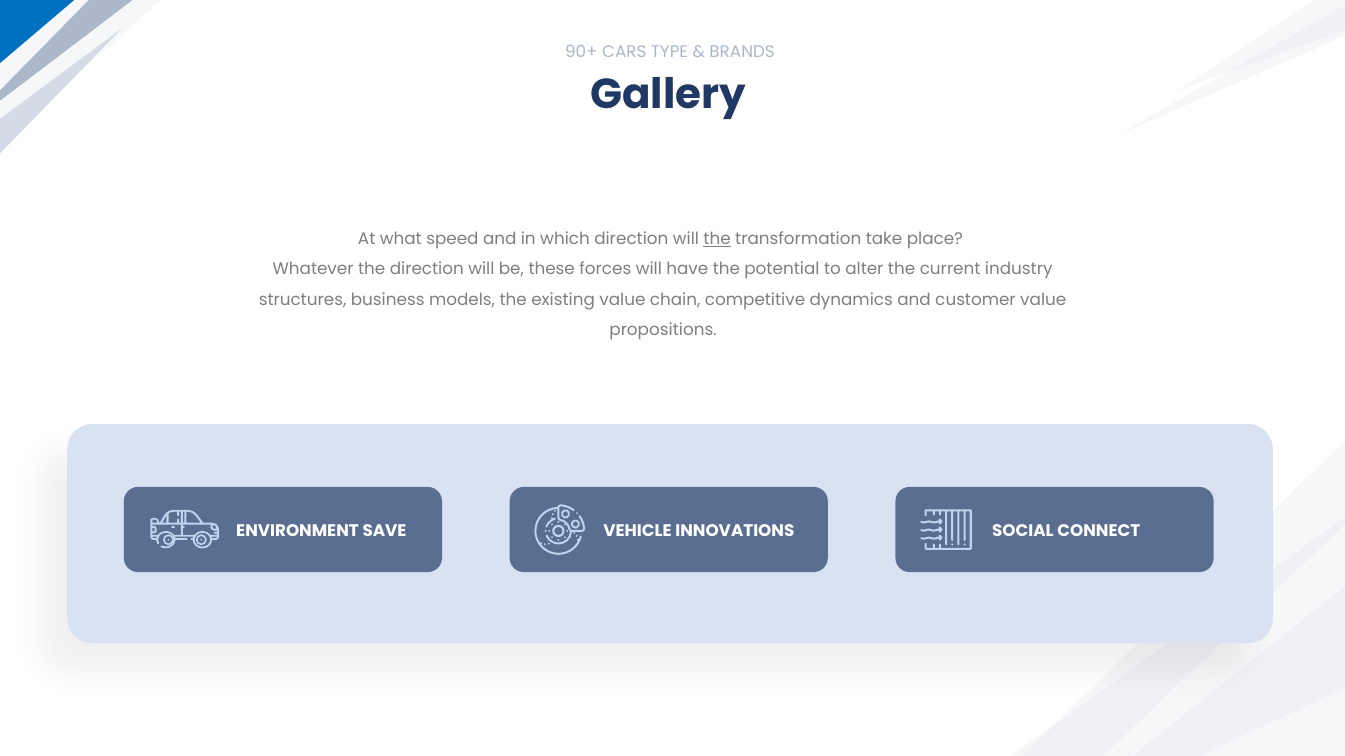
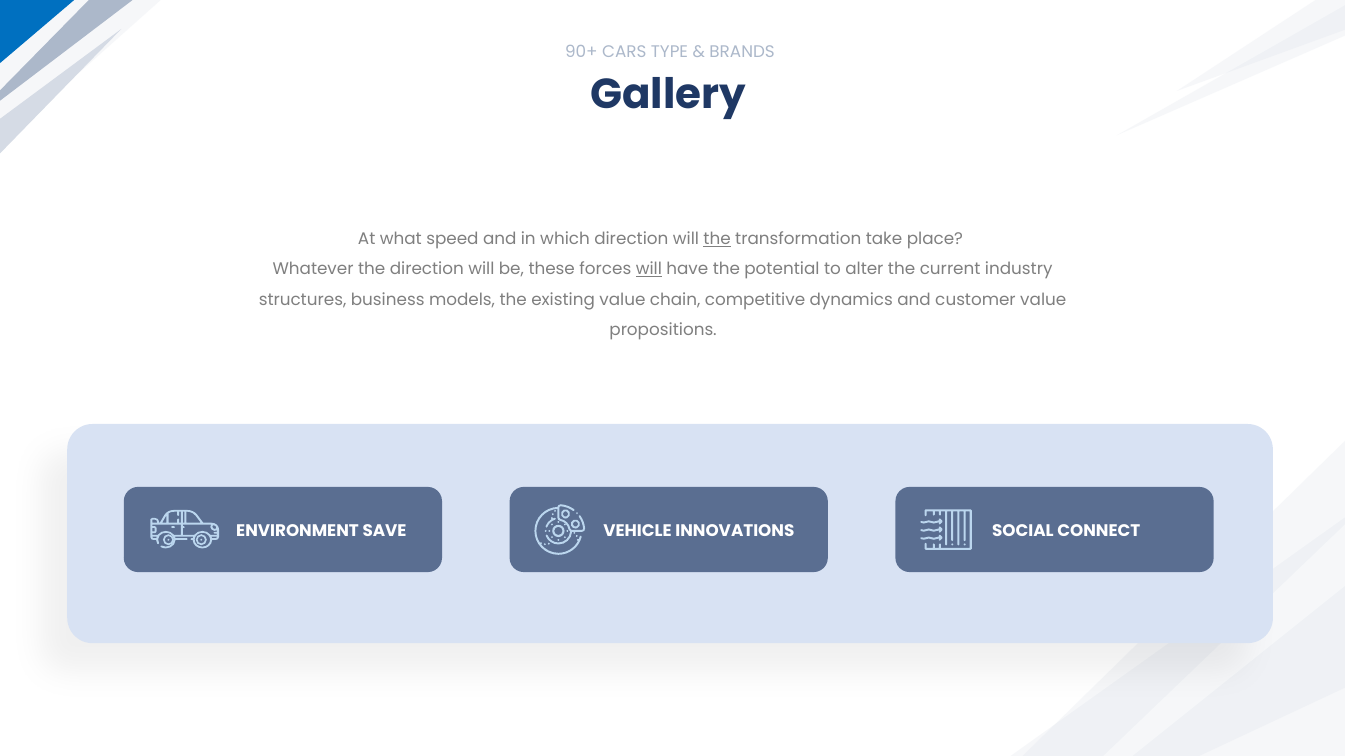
will at (649, 269) underline: none -> present
